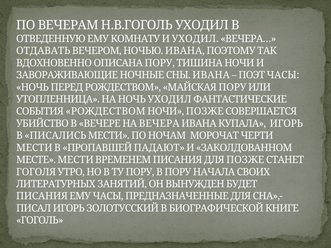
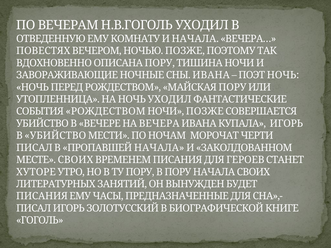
И УХОДИЛ: УХОДИЛ -> НАЧАЛА
ОТДАВАТЬ: ОТДАВАТЬ -> ПОВЕСТЯХ
НОЧЬЮ ИВАНА: ИВАНА -> ПОЗЖЕ
ПОЭТ ЧАСЫ: ЧАСЫ -> НОЧЬ
В ПИСАЛИСЬ: ПИСАЛИСЬ -> УБИЙСТВО
МЕСТИ at (34, 148): МЕСТИ -> ПИСАЛ
ПРОПАВШЕЙ ПАДАЮТ: ПАДАЮТ -> НАЧАЛА
МЕСТЕ МЕСТИ: МЕСТИ -> СВОИХ
ДЛЯ ПОЗЖЕ: ПОЗЖЕ -> ГЕРОЕВ
ГОГОЛЯ: ГОГОЛЯ -> ХУТОРЕ
